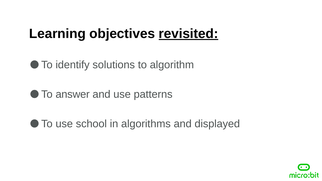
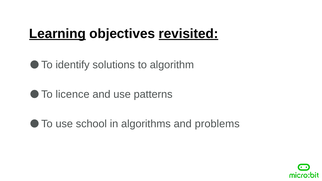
Learning underline: none -> present
answer: answer -> licence
displayed: displayed -> problems
